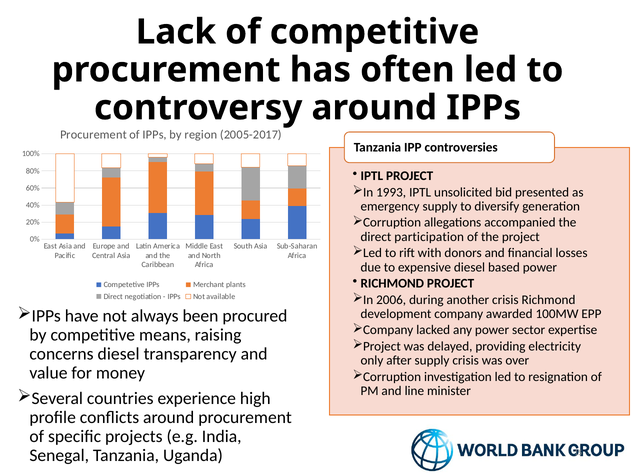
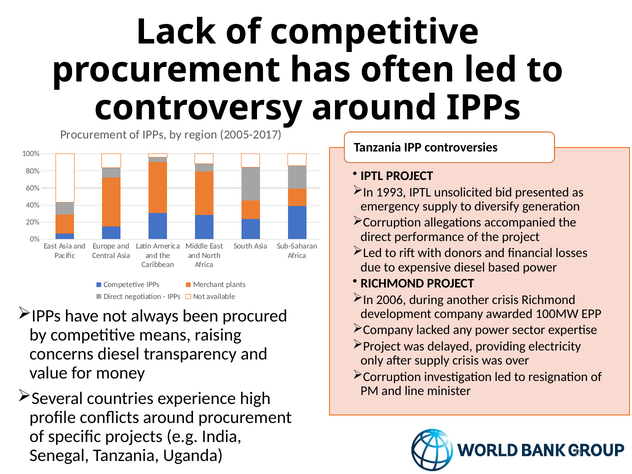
participation: participation -> performance
